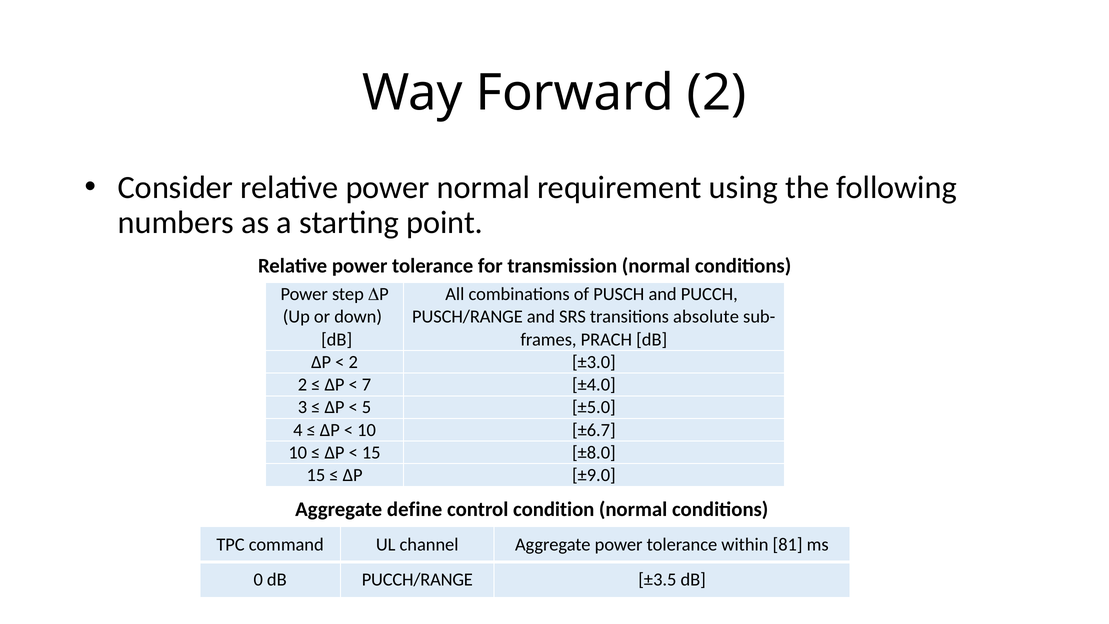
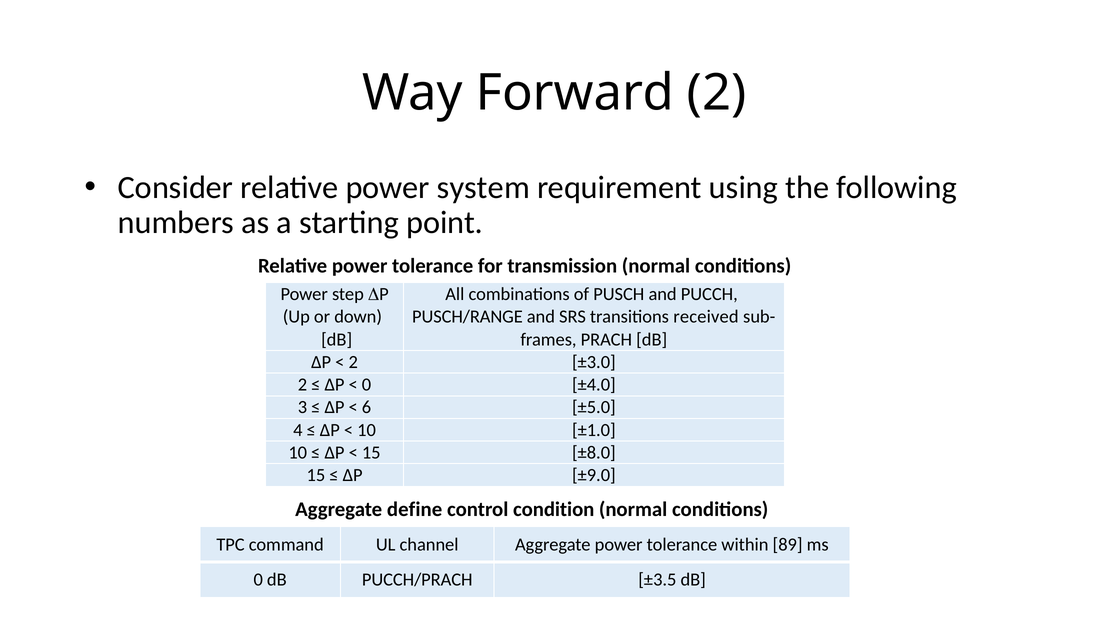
power normal: normal -> system
absolute: absolute -> received
7 at (367, 385): 7 -> 0
5: 5 -> 6
±6.7: ±6.7 -> ±1.0
81: 81 -> 89
PUCCH/RANGE: PUCCH/RANGE -> PUCCH/PRACH
